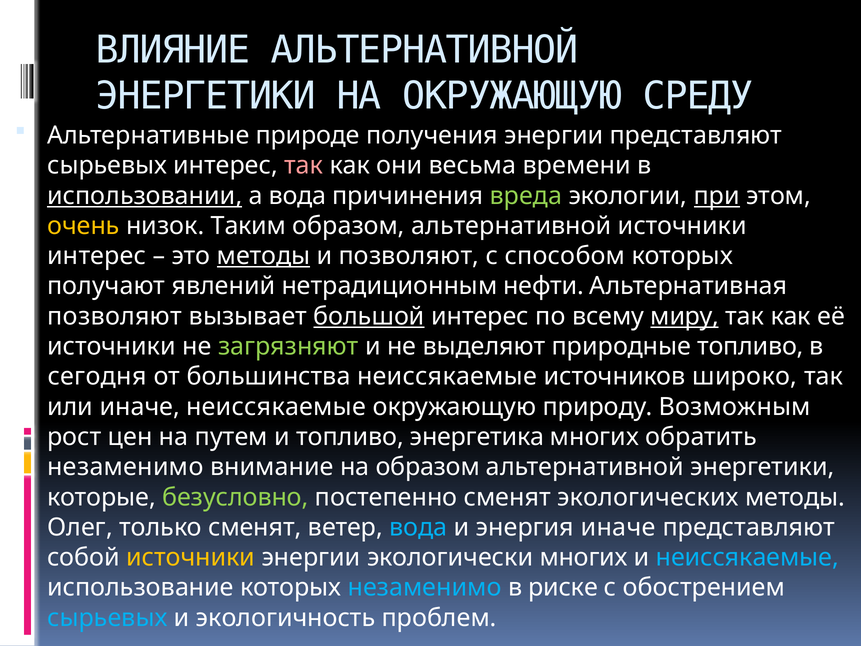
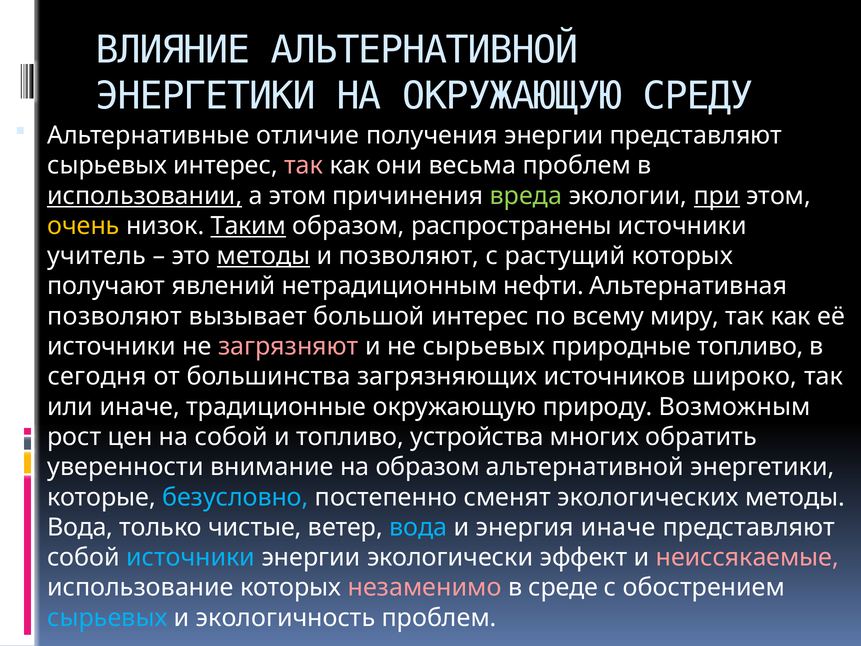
природе: природе -> отличие
весьма времени: времени -> проблем
а вода: вода -> этом
Таким underline: none -> present
альтернативной at (511, 226): альтернативной -> распространены
интерес at (97, 256): интерес -> учитель
способом: способом -> растущий
большой underline: present -> none
миру underline: present -> none
загрязняют colour: light green -> pink
не выделяют: выделяют -> сырьевых
большинства неиссякаемые: неиссякаемые -> загрязняющих
иначе неиссякаемые: неиссякаемые -> традиционные
на путем: путем -> собой
энергетика: энергетика -> устройства
незаменимо at (125, 467): незаменимо -> уверенности
безусловно colour: light green -> light blue
Олег at (80, 527): Олег -> Вода
только сменят: сменят -> чистые
источники at (191, 557) colour: yellow -> light blue
экологически многих: многих -> эффект
неиссякаемые at (747, 557) colour: light blue -> pink
незаменимо at (425, 587) colour: light blue -> pink
риске: риске -> среде
